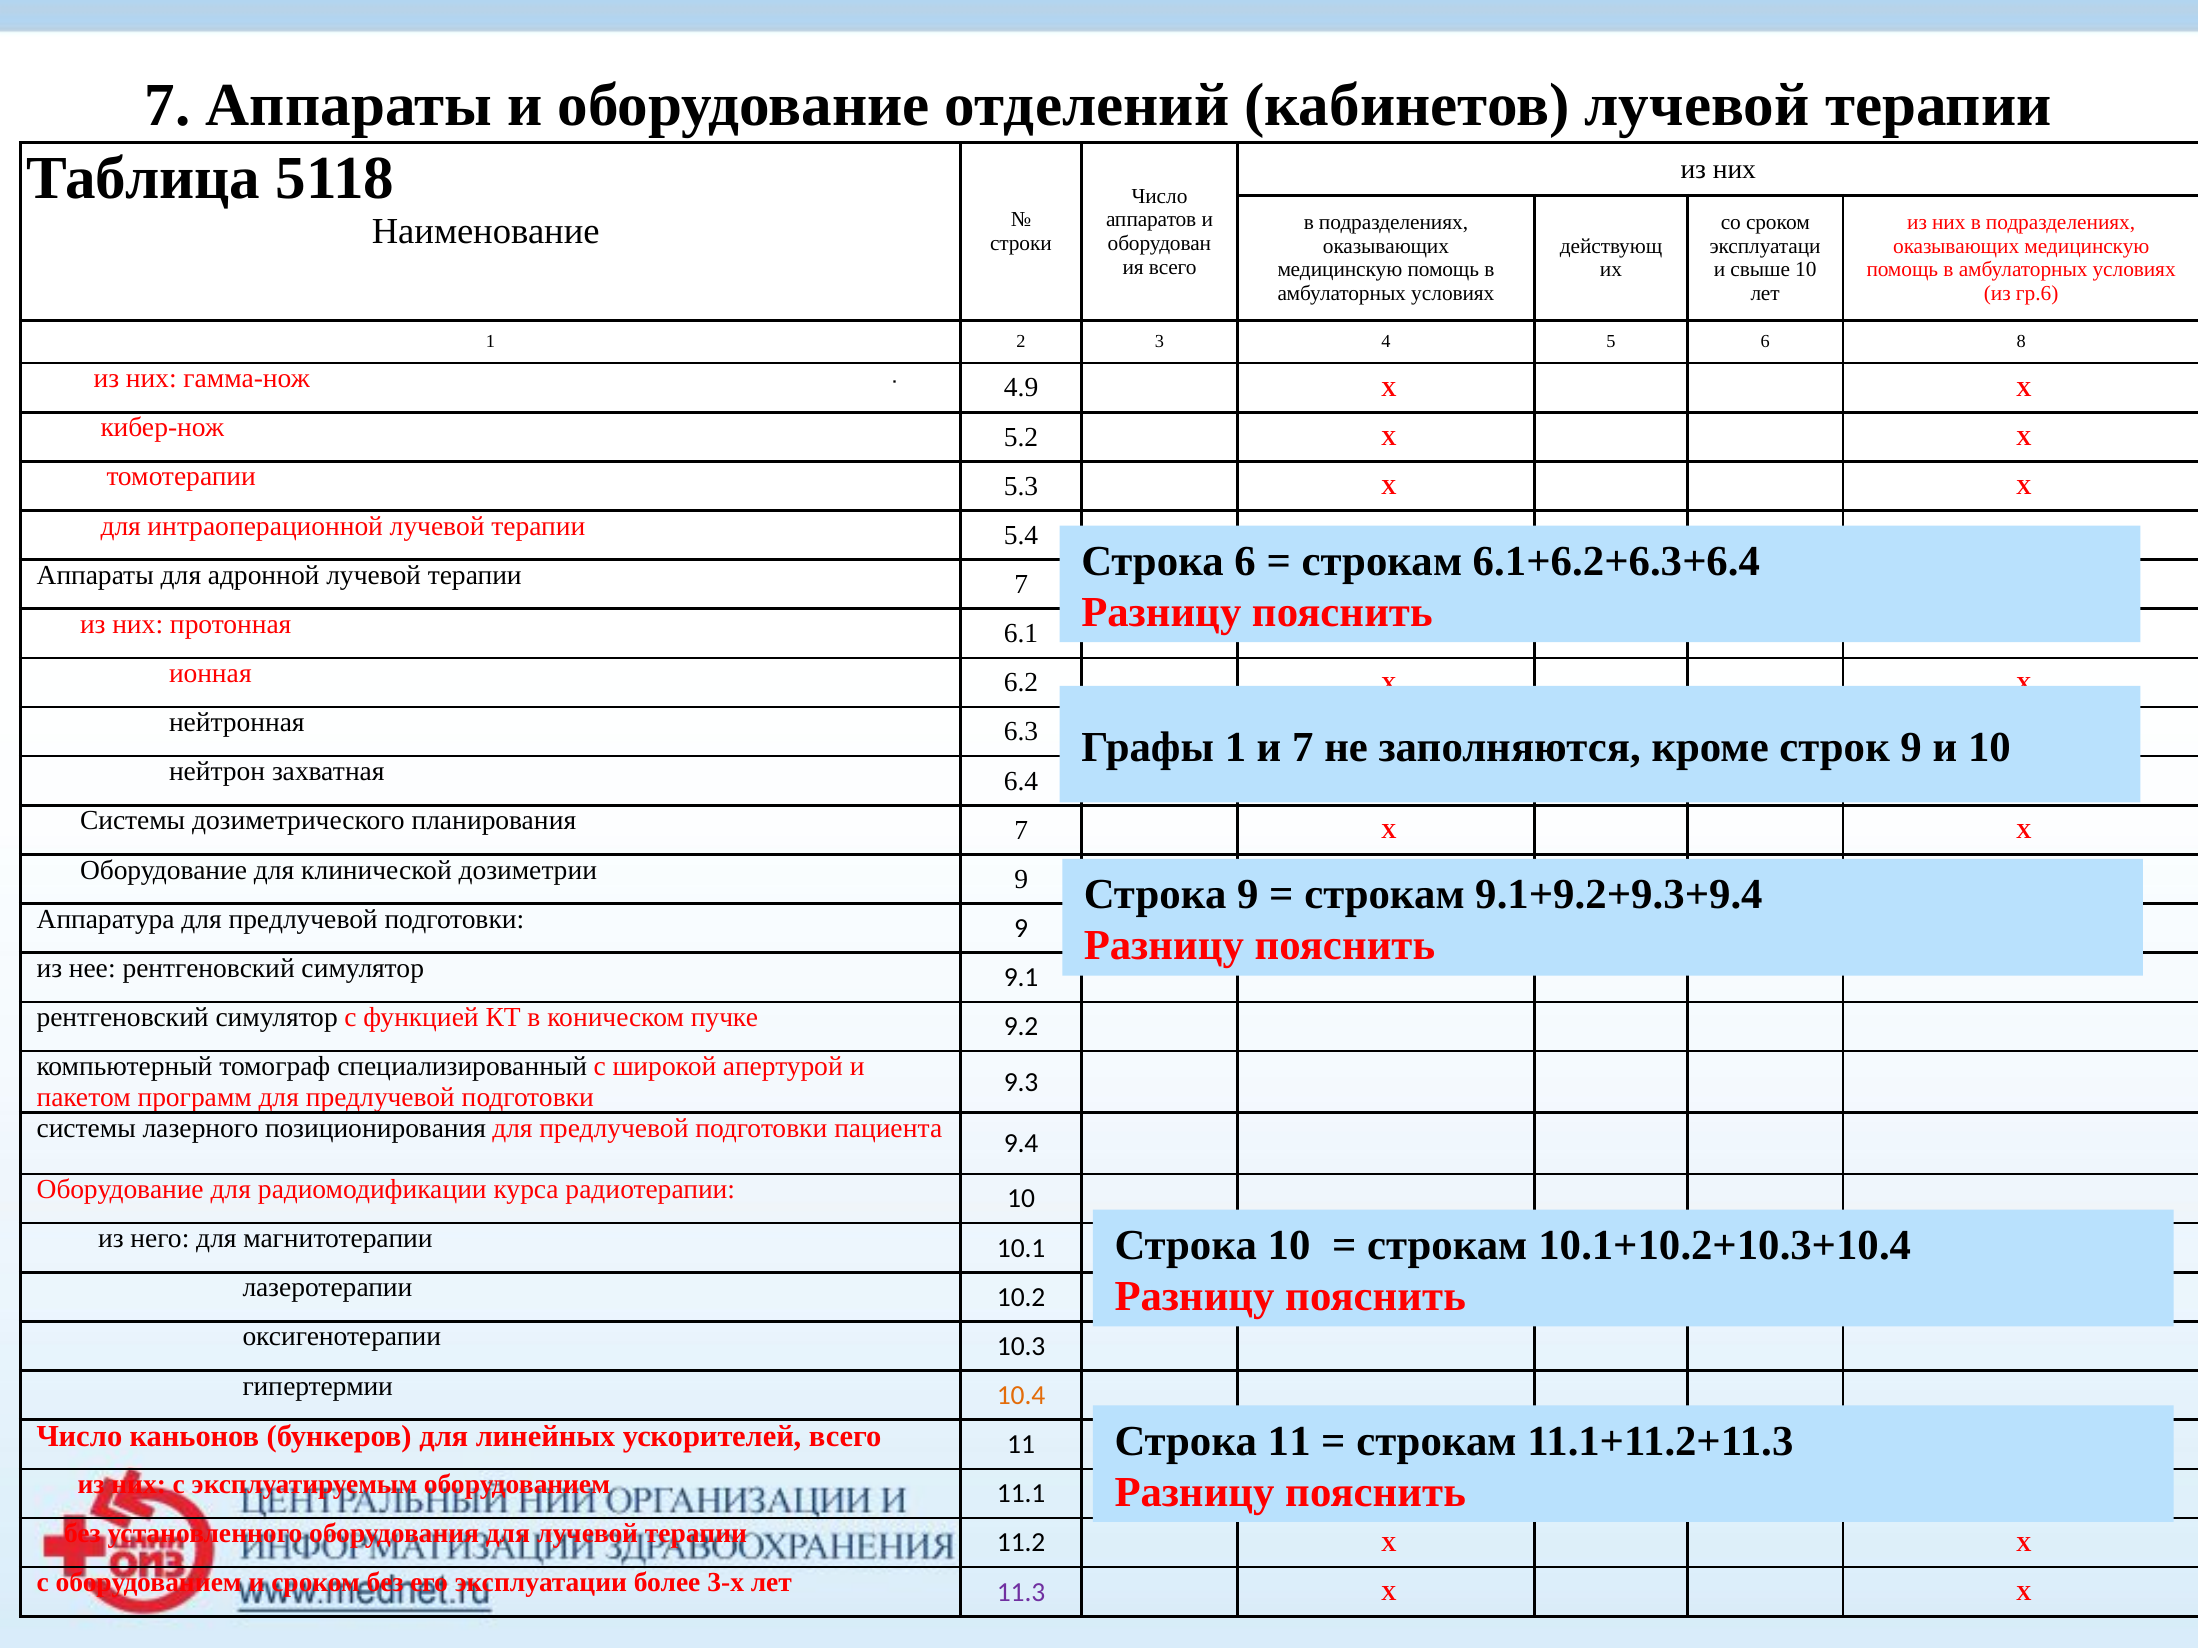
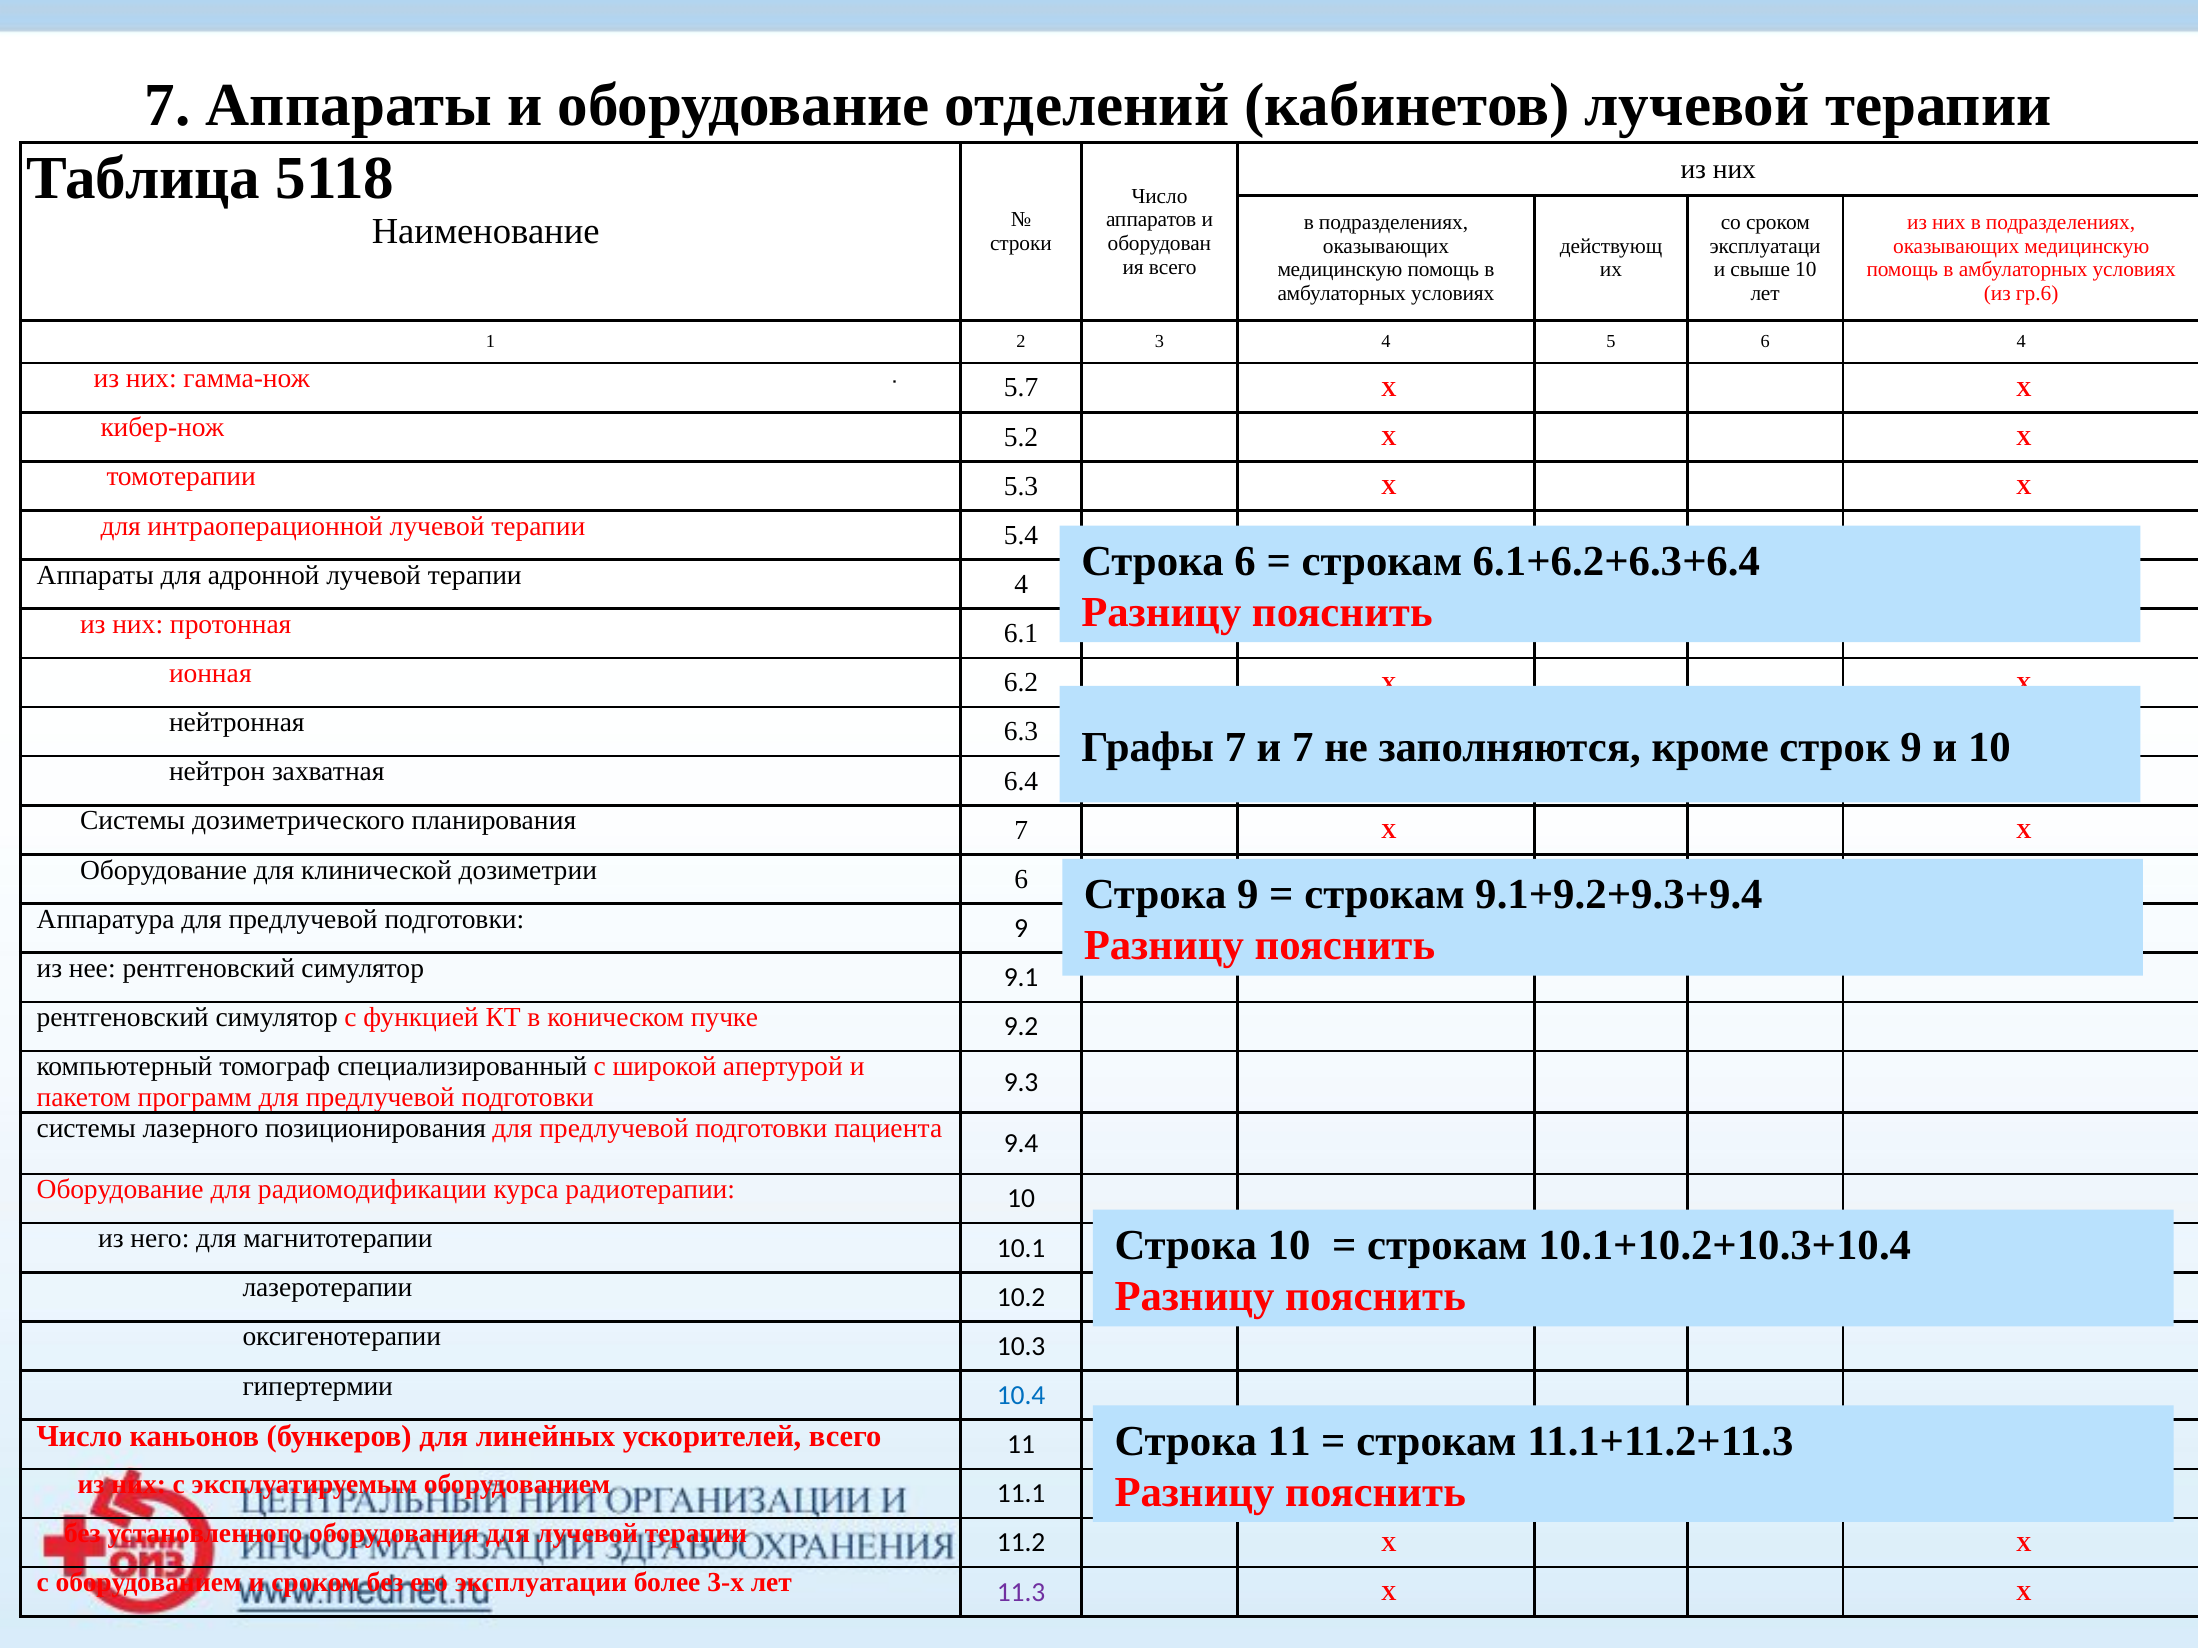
6 8: 8 -> 4
4.9: 4.9 -> 5.7
терапии 7: 7 -> 4
Графы 1: 1 -> 7
дозиметрии 9: 9 -> 6
10.4 colour: orange -> blue
